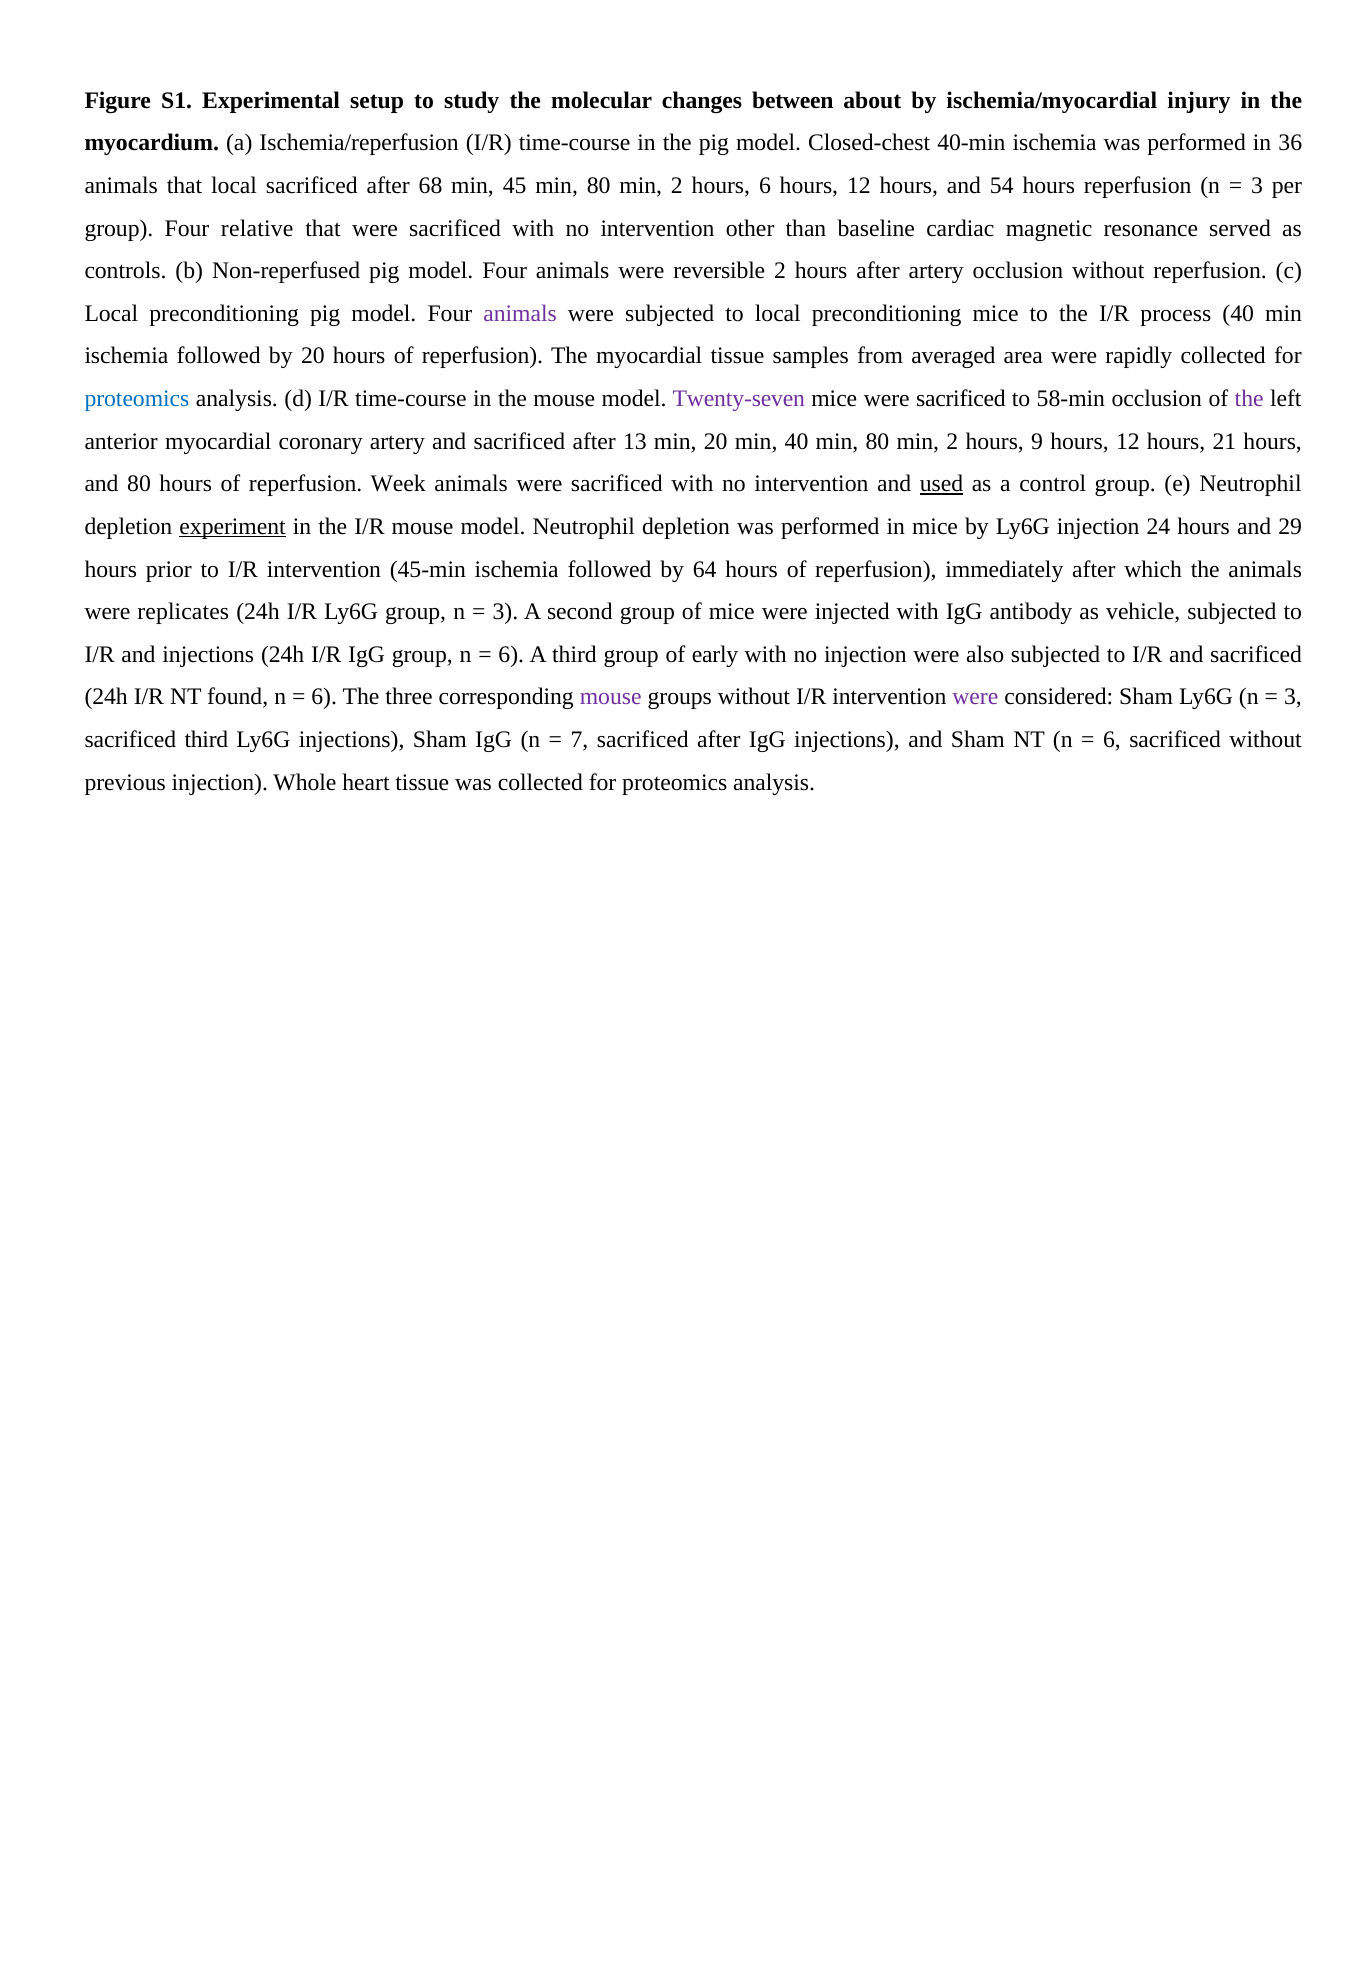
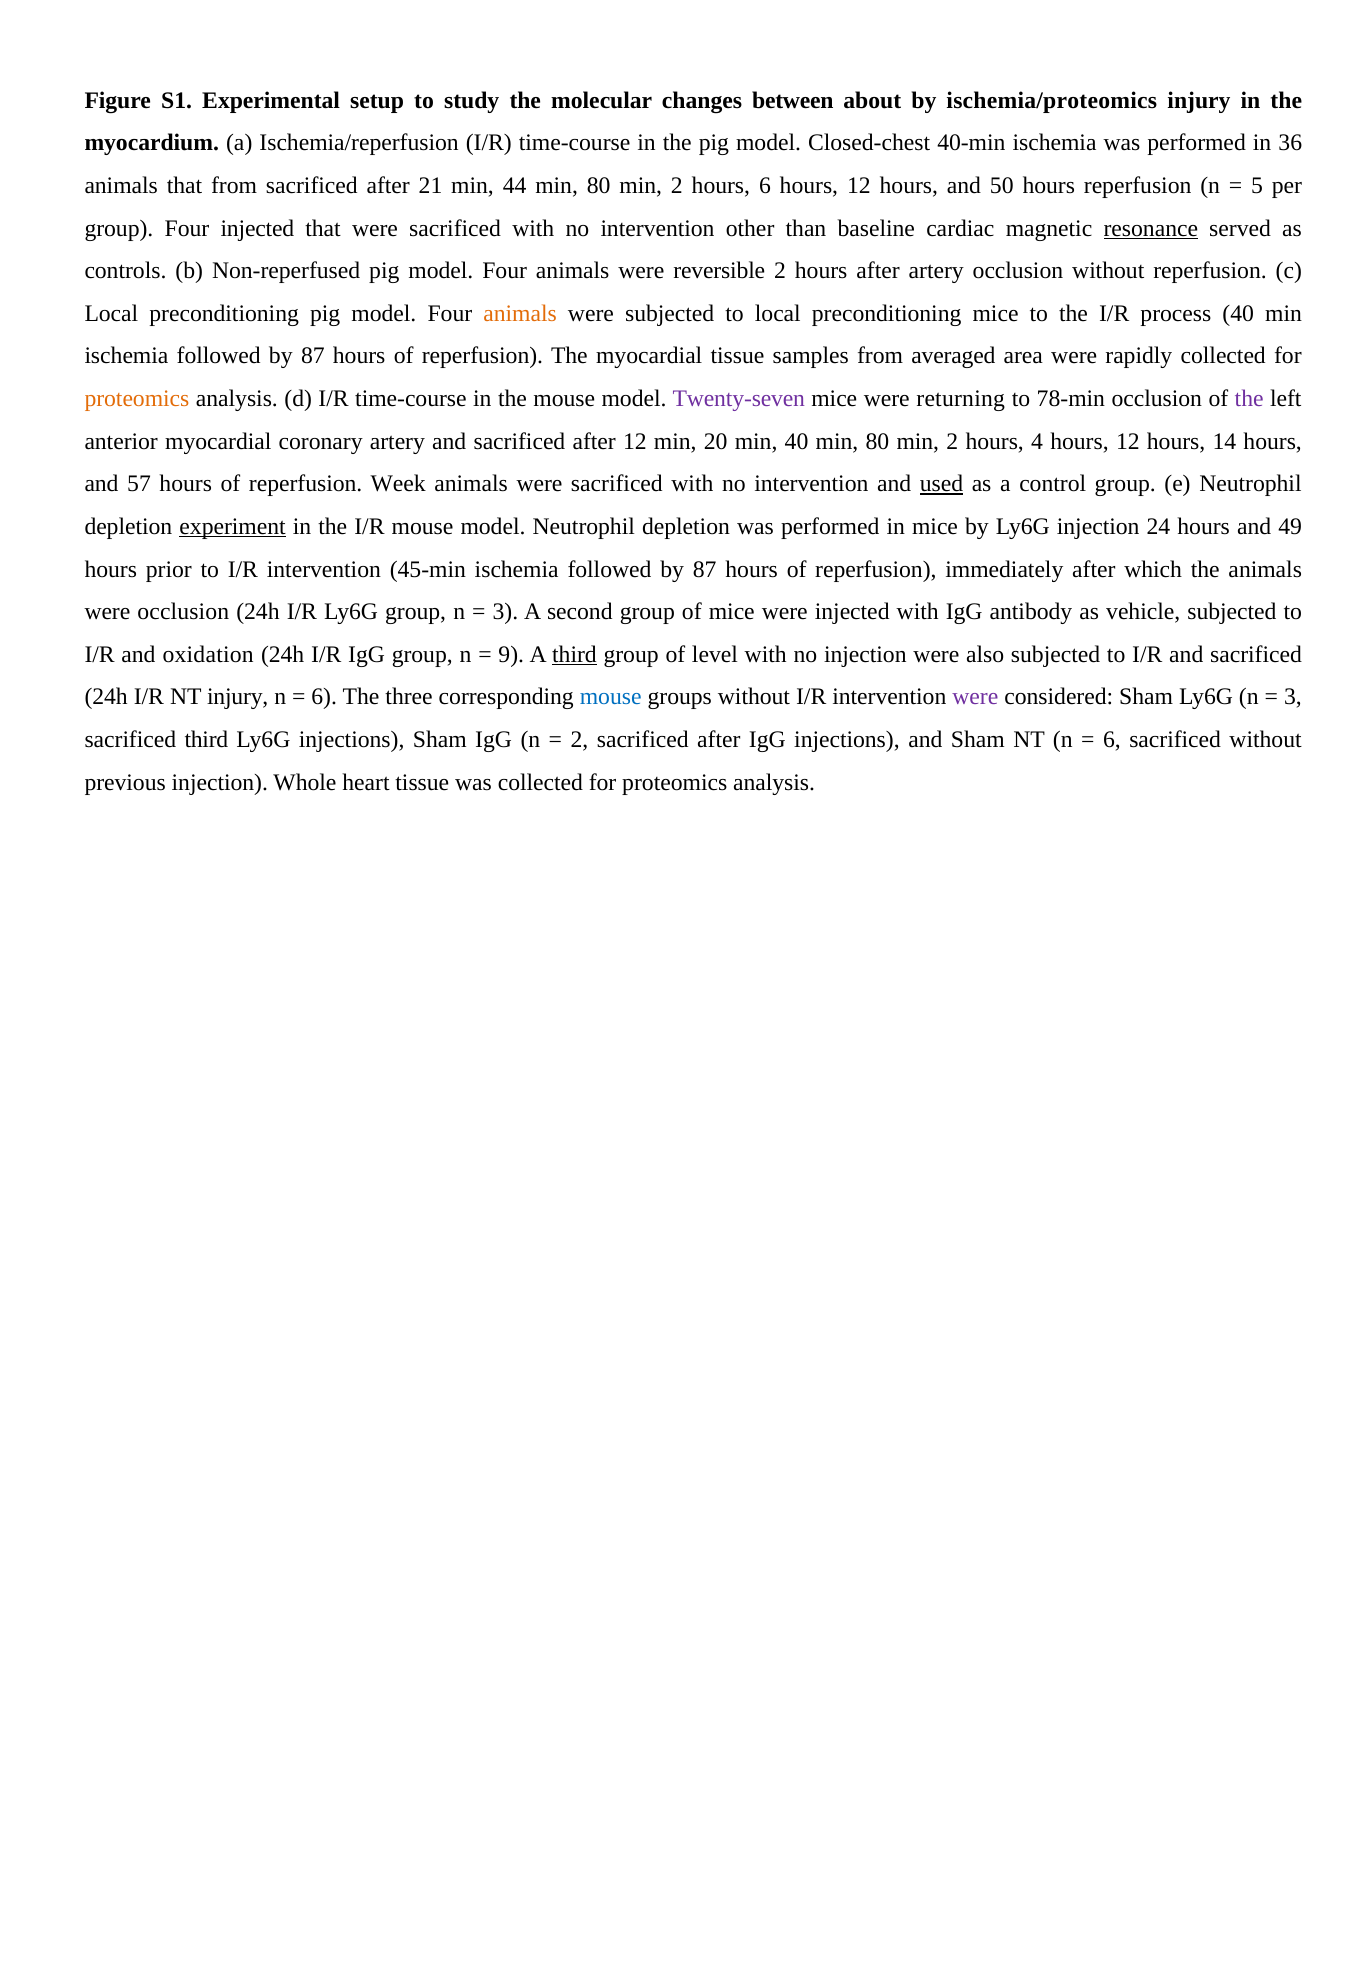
ischemia/myocardial: ischemia/myocardial -> ischemia/proteomics
that local: local -> from
68: 68 -> 21
45: 45 -> 44
54: 54 -> 50
3 at (1257, 186): 3 -> 5
Four relative: relative -> injected
resonance underline: none -> present
animals at (520, 314) colour: purple -> orange
20 at (313, 356): 20 -> 87
proteomics at (137, 399) colour: blue -> orange
mice were sacrificed: sacrificed -> returning
58-min: 58-min -> 78-min
after 13: 13 -> 12
9: 9 -> 4
21: 21 -> 14
and 80: 80 -> 57
29: 29 -> 49
64 at (705, 569): 64 -> 87
were replicates: replicates -> occlusion
and injections: injections -> oxidation
6 at (511, 655): 6 -> 9
third at (575, 655) underline: none -> present
early: early -> level
NT found: found -> injury
mouse at (611, 697) colour: purple -> blue
7 at (580, 740): 7 -> 2
